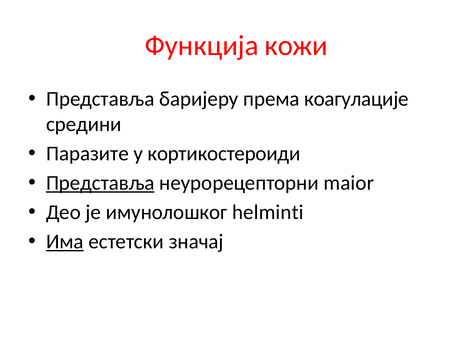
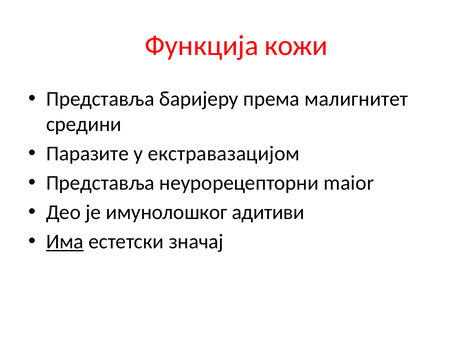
коагулације: коагулације -> малигнитет
кортикостероиди: кортикостероиди -> екстравазацијом
Представља at (100, 183) underline: present -> none
helminti: helminti -> адитиви
